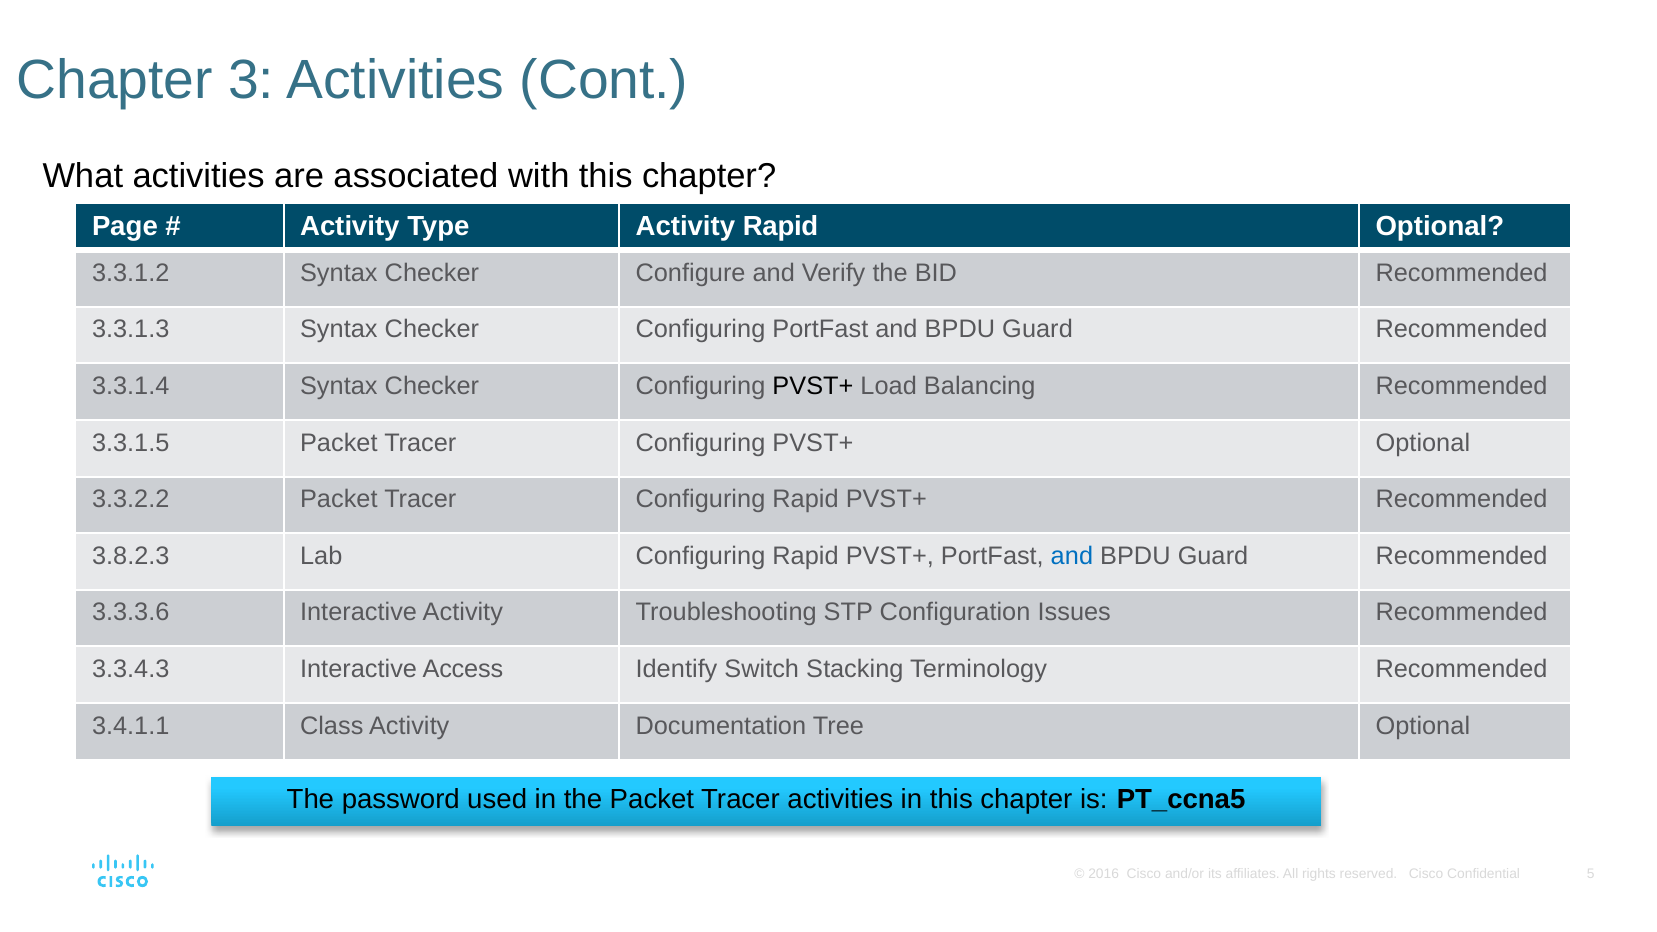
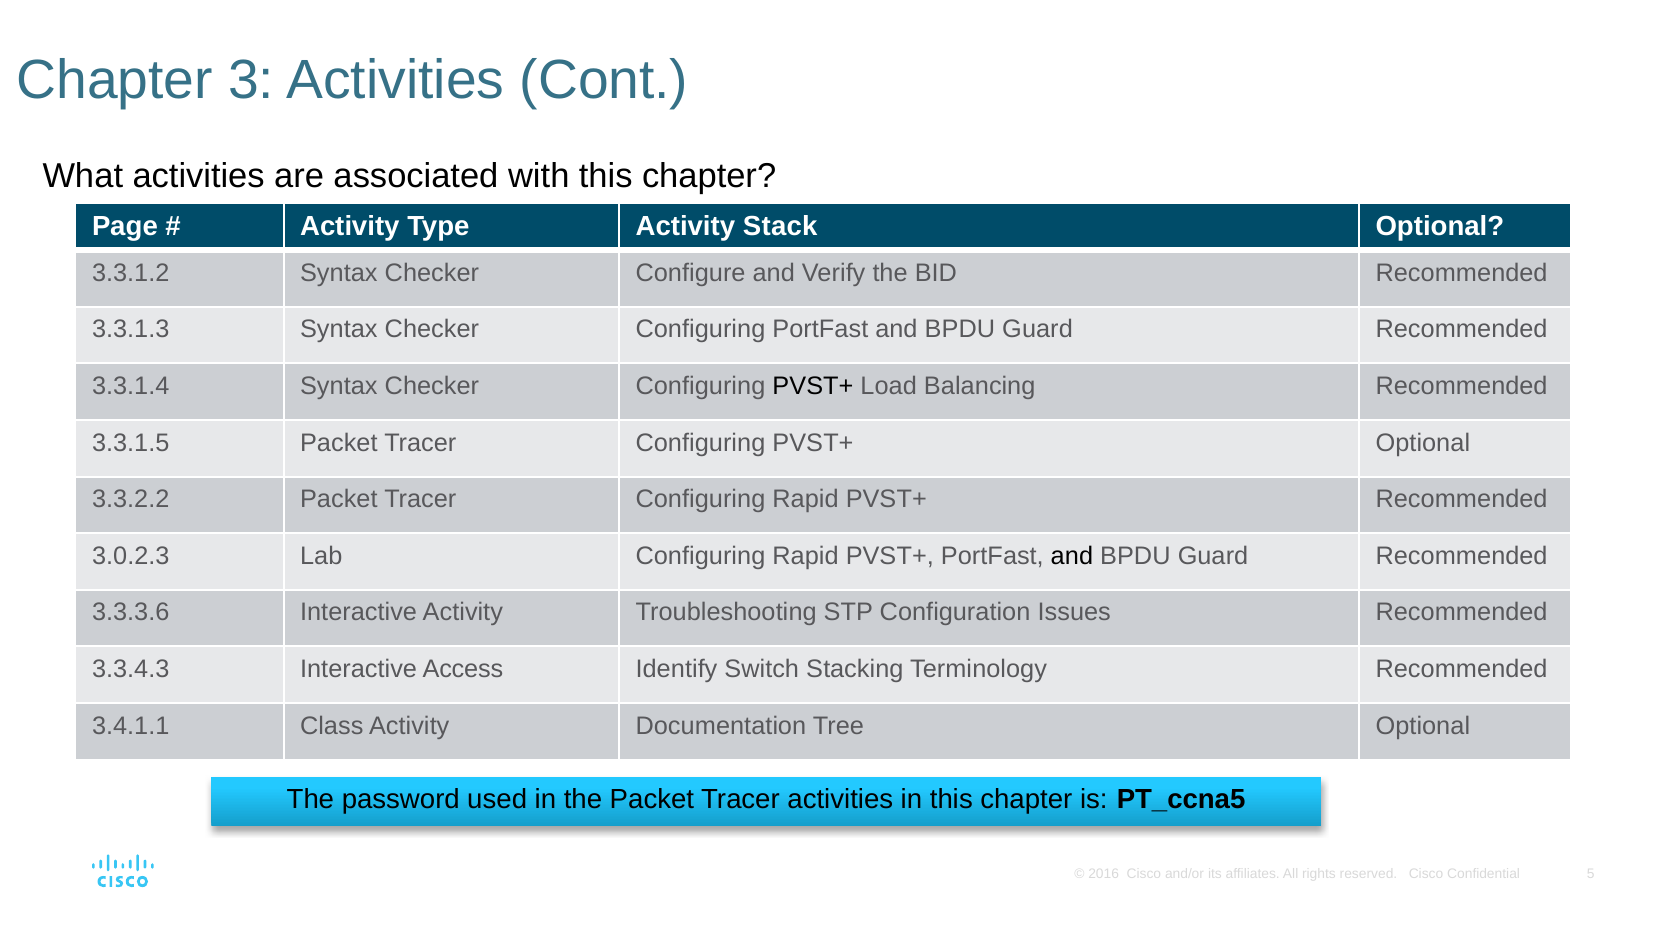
Activity Rapid: Rapid -> Stack
3.8.2.3: 3.8.2.3 -> 3.0.2.3
and at (1072, 556) colour: blue -> black
